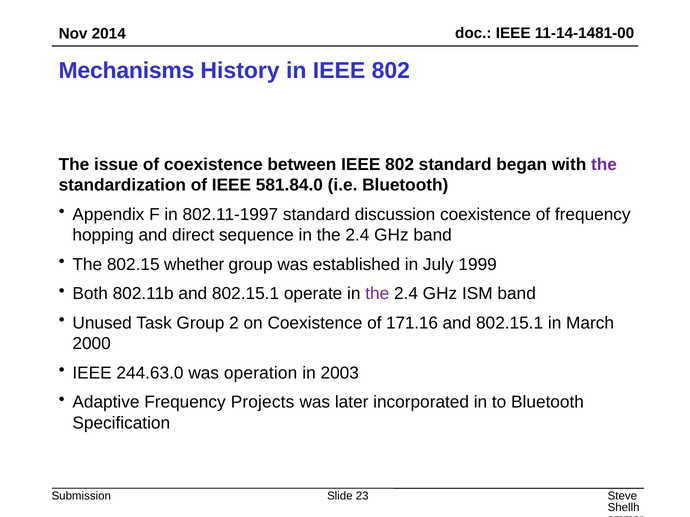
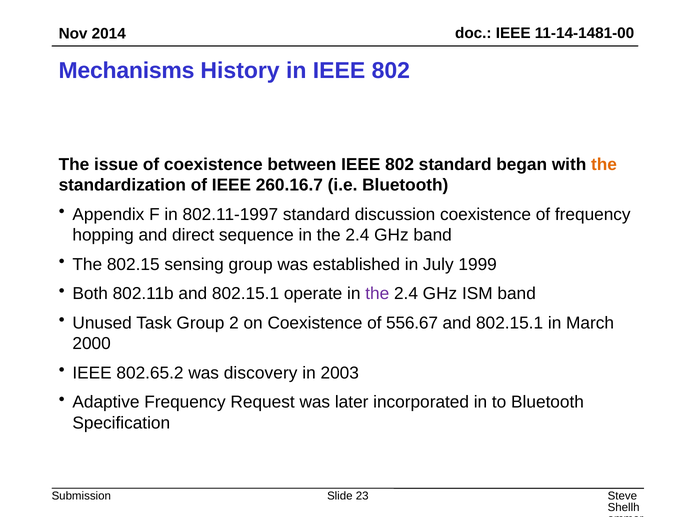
the at (604, 165) colour: purple -> orange
581.84.0: 581.84.0 -> 260.16.7
whether: whether -> sensing
171.16: 171.16 -> 556.67
244.63.0: 244.63.0 -> 802.65.2
operation: operation -> discovery
Projects: Projects -> Request
